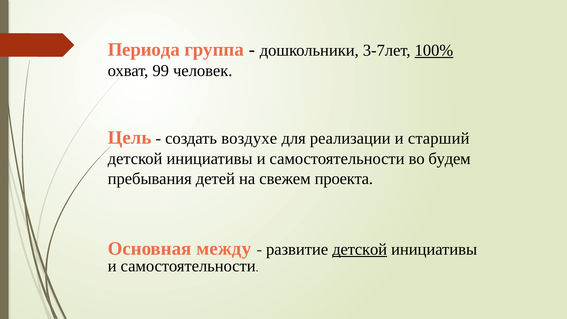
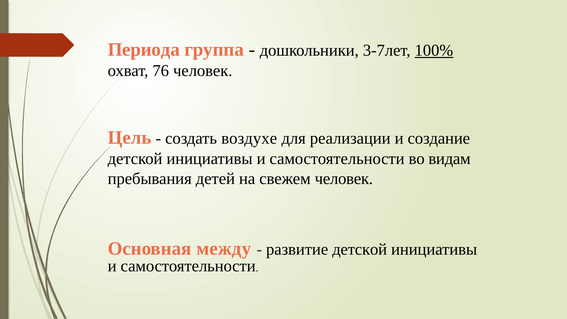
99: 99 -> 76
старший: старший -> создание
будем: будем -> видам
свежем проекта: проекта -> человек
детской at (360, 249) underline: present -> none
